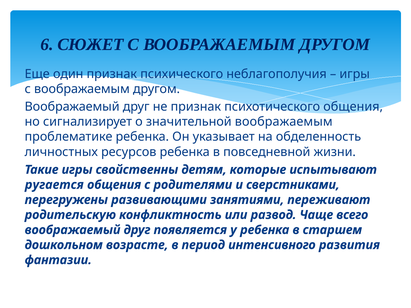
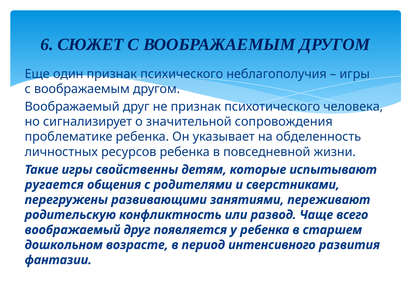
психотического общения: общения -> человека
значительной воображаемым: воображаемым -> сопровождения
